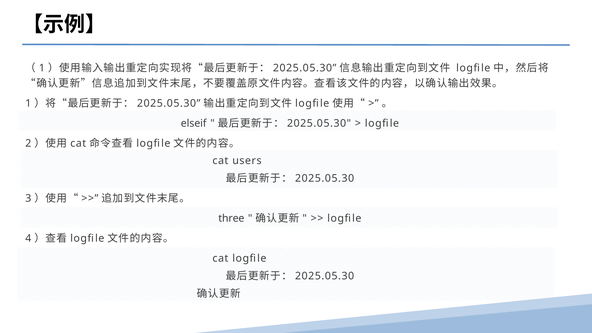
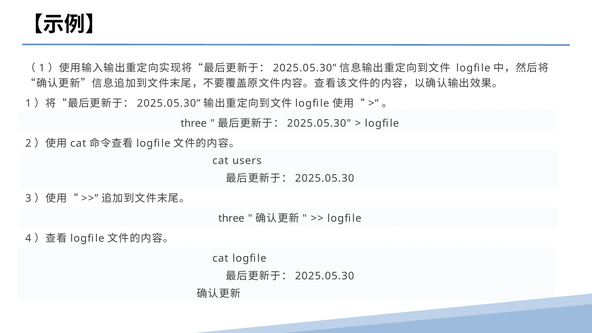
elseif at (194, 123): elseif -> three
